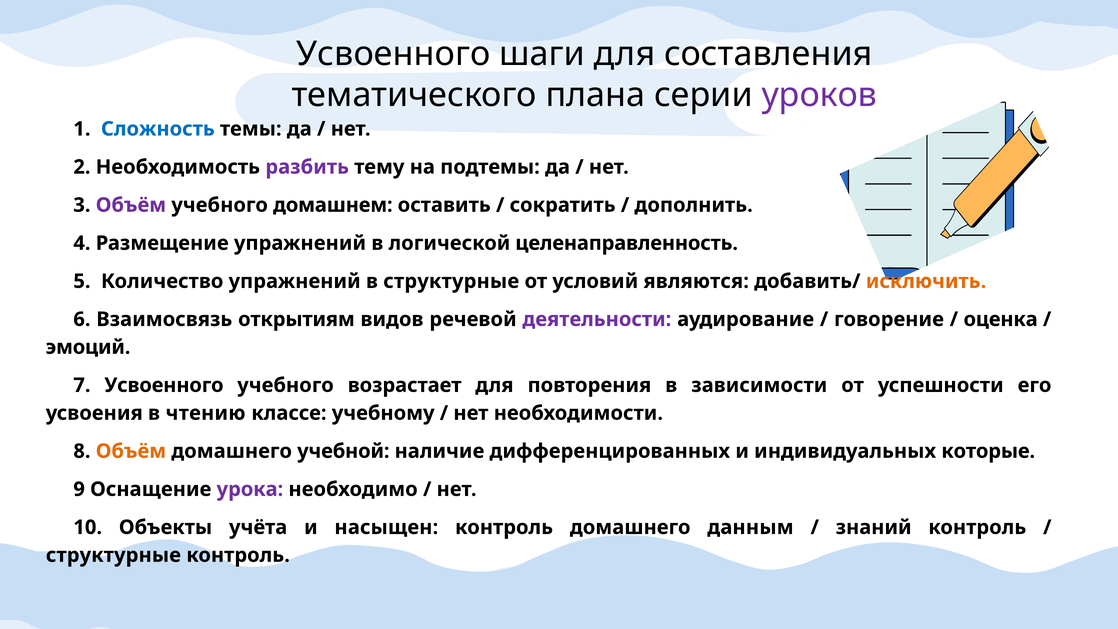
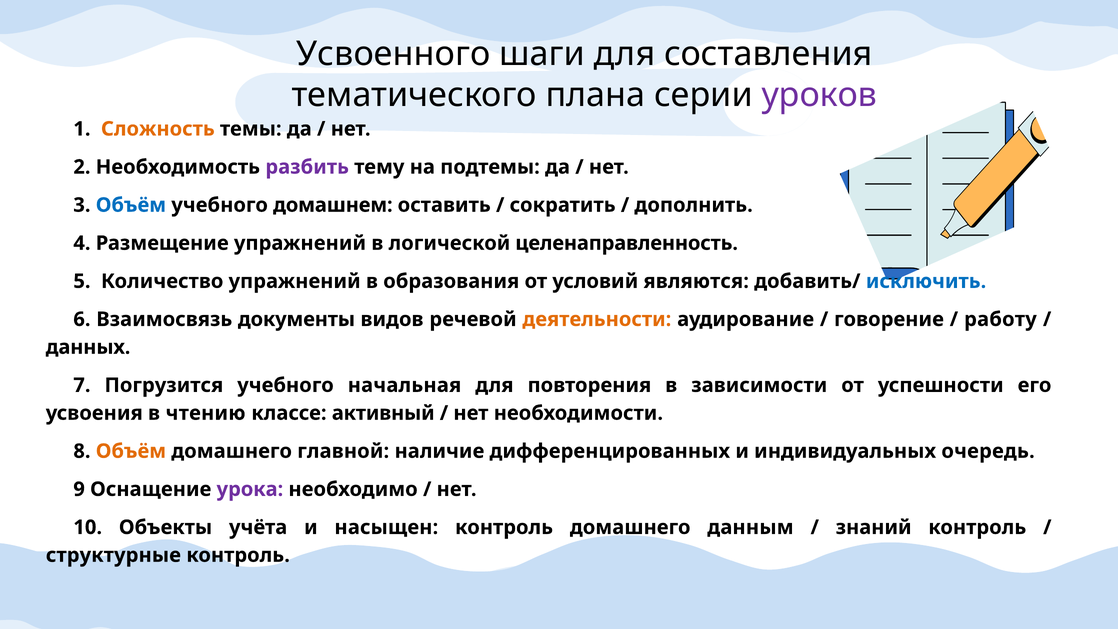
Сложность colour: blue -> orange
Объём at (131, 205) colour: purple -> blue
в структурные: структурные -> образования
исключить colour: orange -> blue
открытиям: открытиям -> документы
деятельности colour: purple -> orange
оценка: оценка -> работу
эмоций: эмоций -> данных
7 Усвоенного: Усвоенного -> Погрузится
возрастает: возрастает -> начальная
учебному: учебному -> активный
учебной: учебной -> главной
которые: которые -> очередь
